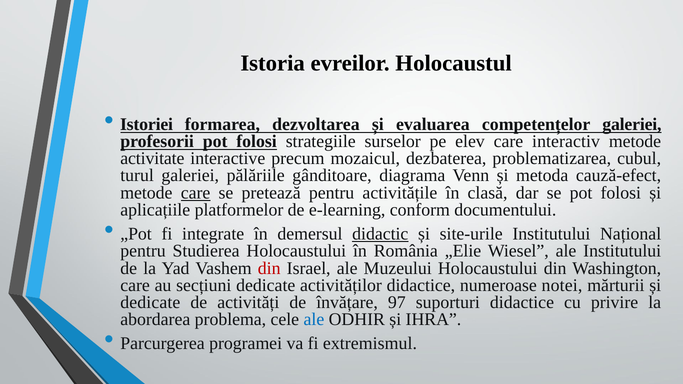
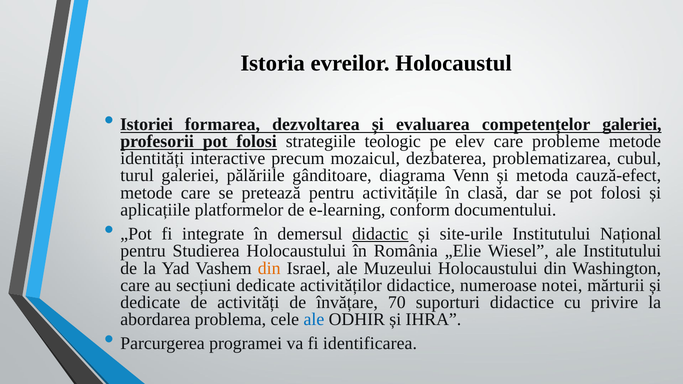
surselor: surselor -> teologic
interactiv: interactiv -> probleme
activitate: activitate -> identități
care at (196, 193) underline: present -> none
din at (269, 268) colour: red -> orange
97: 97 -> 70
extremismul: extremismul -> identificarea
